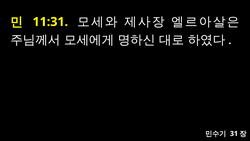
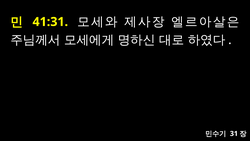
11:31: 11:31 -> 41:31
